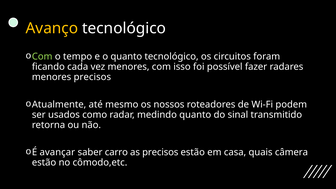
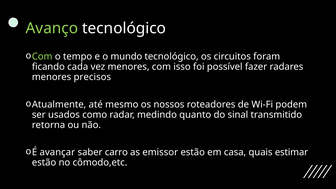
Avanço colour: yellow -> light green
o quanto: quanto -> mundo
as precisos: precisos -> emissor
câmera: câmera -> estimar
